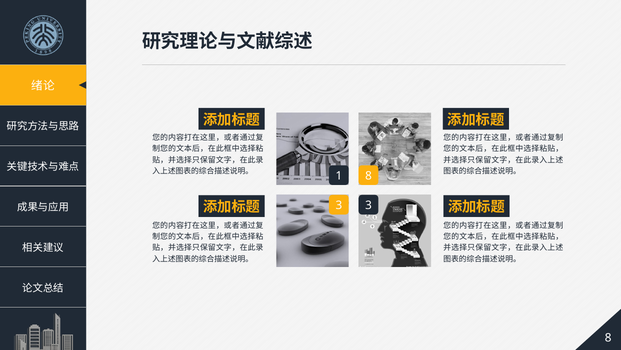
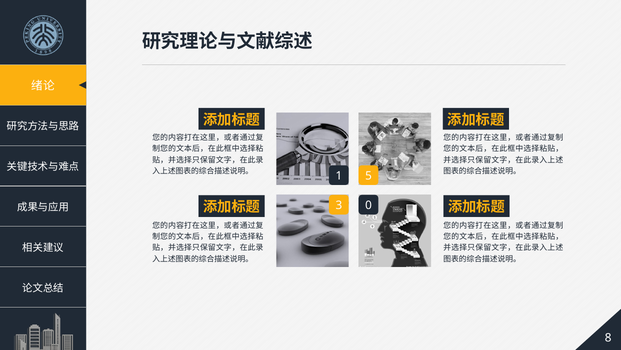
1 8: 8 -> 5
3 3: 3 -> 0
